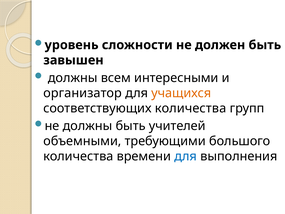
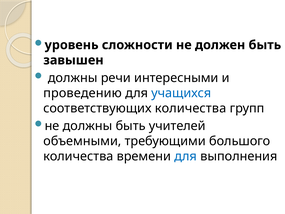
всем: всем -> речи
организатор: организатор -> проведению
учащихся colour: orange -> blue
